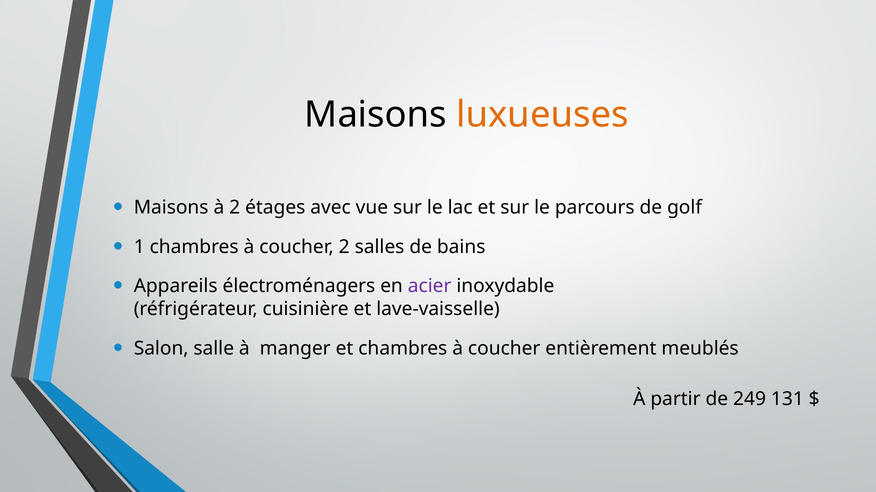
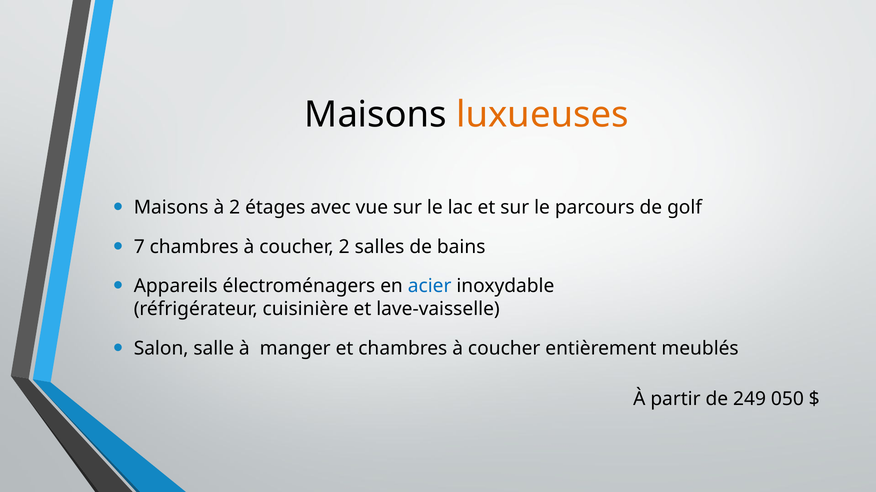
1: 1 -> 7
acier colour: purple -> blue
131: 131 -> 050
